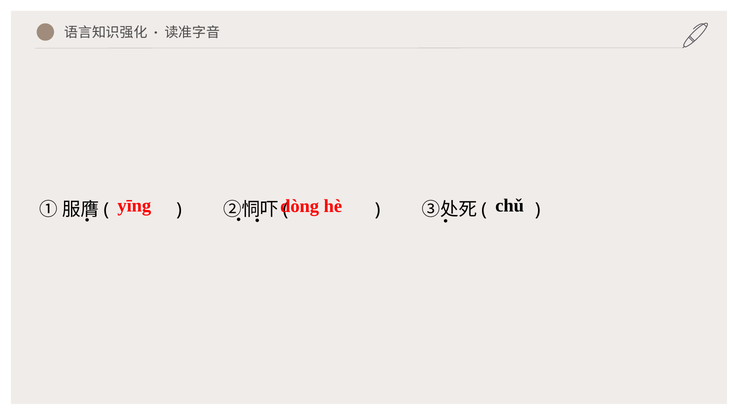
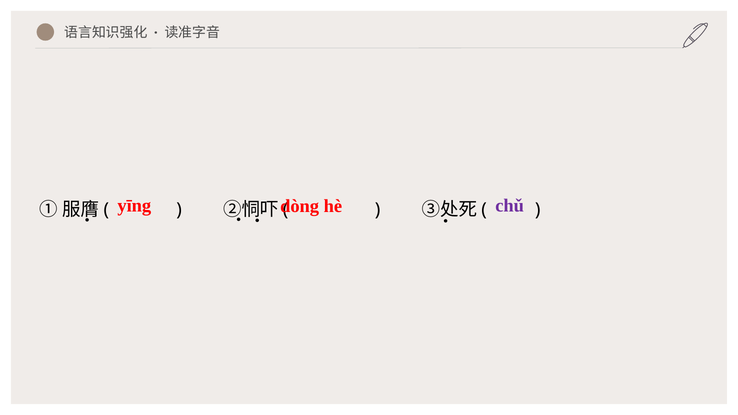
chǔ colour: black -> purple
